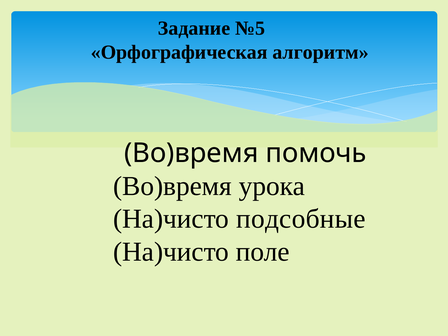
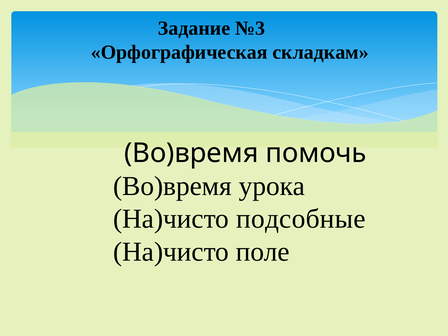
№5: №5 -> №3
алгоритм: алгоритм -> складкам
